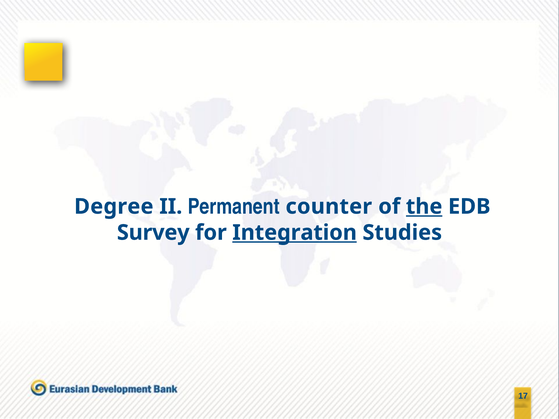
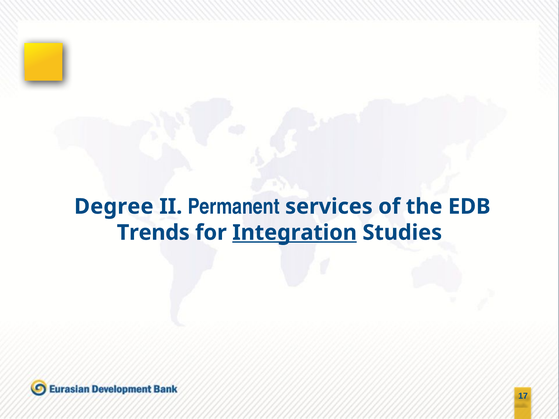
counter: counter -> services
the underline: present -> none
Survey: Survey -> Trends
